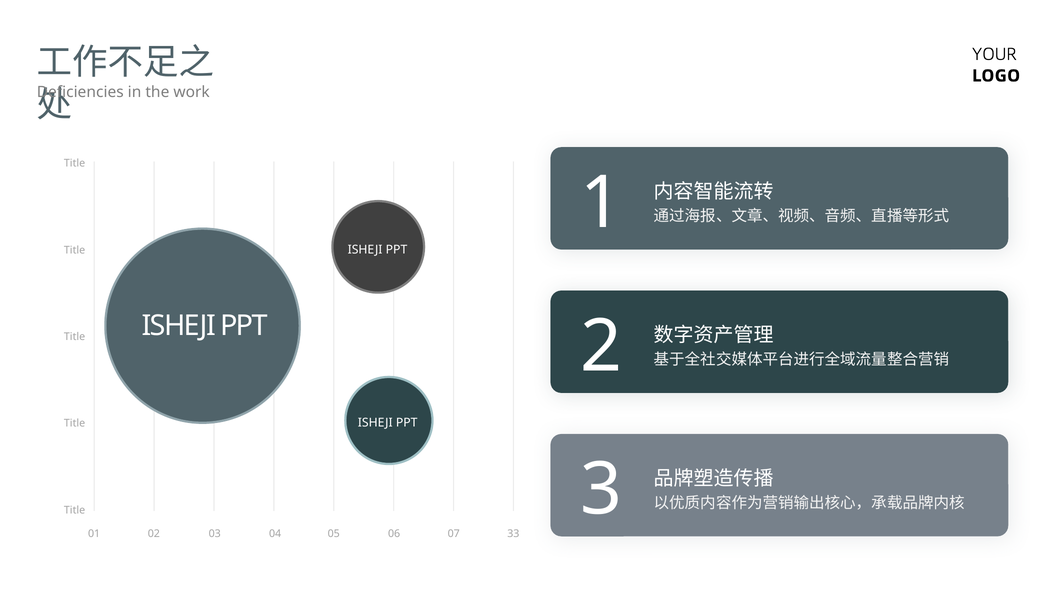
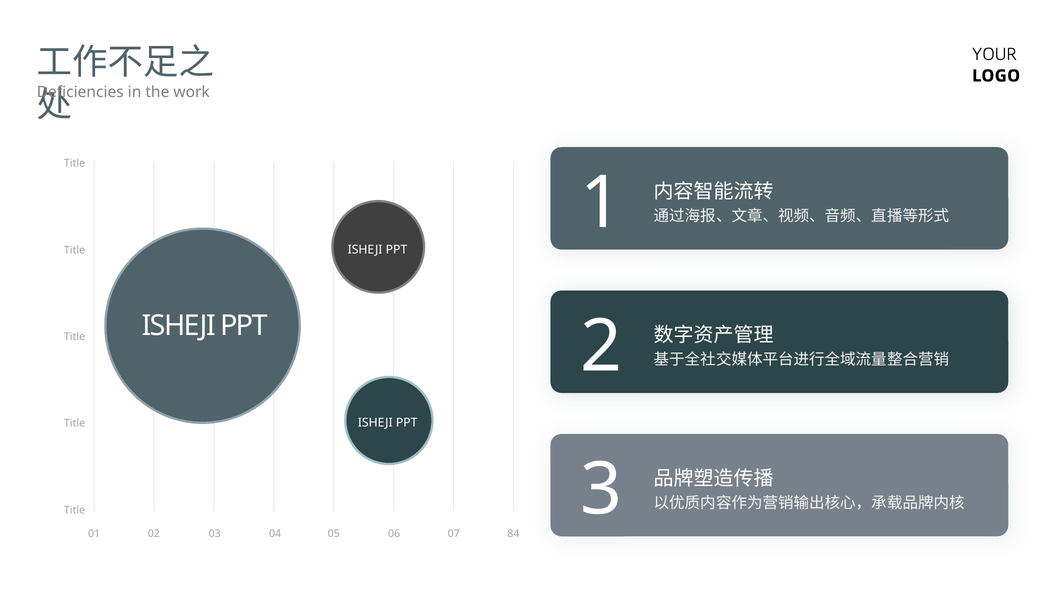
33: 33 -> 84
